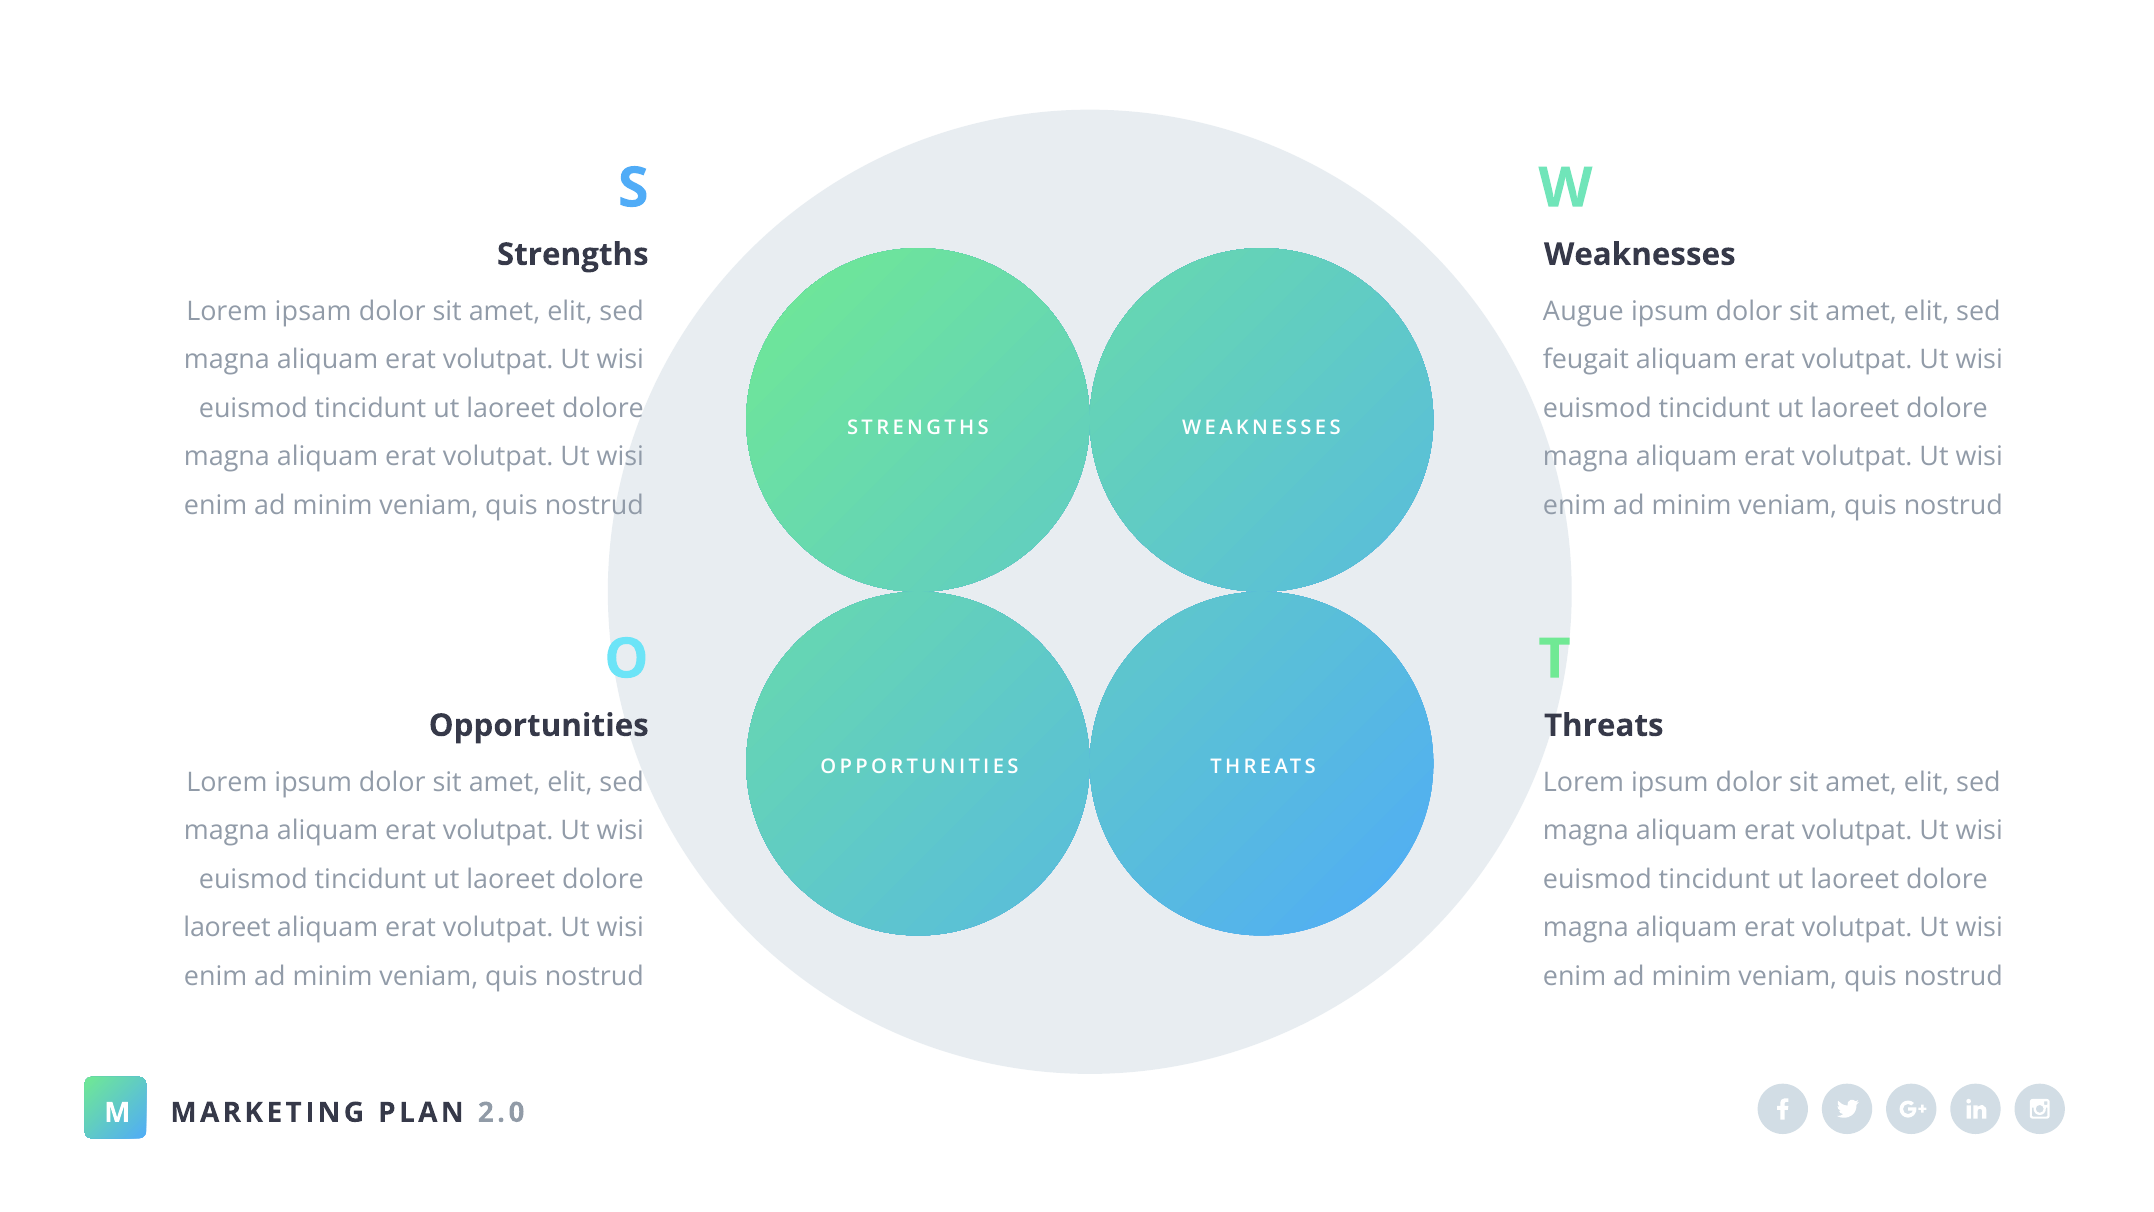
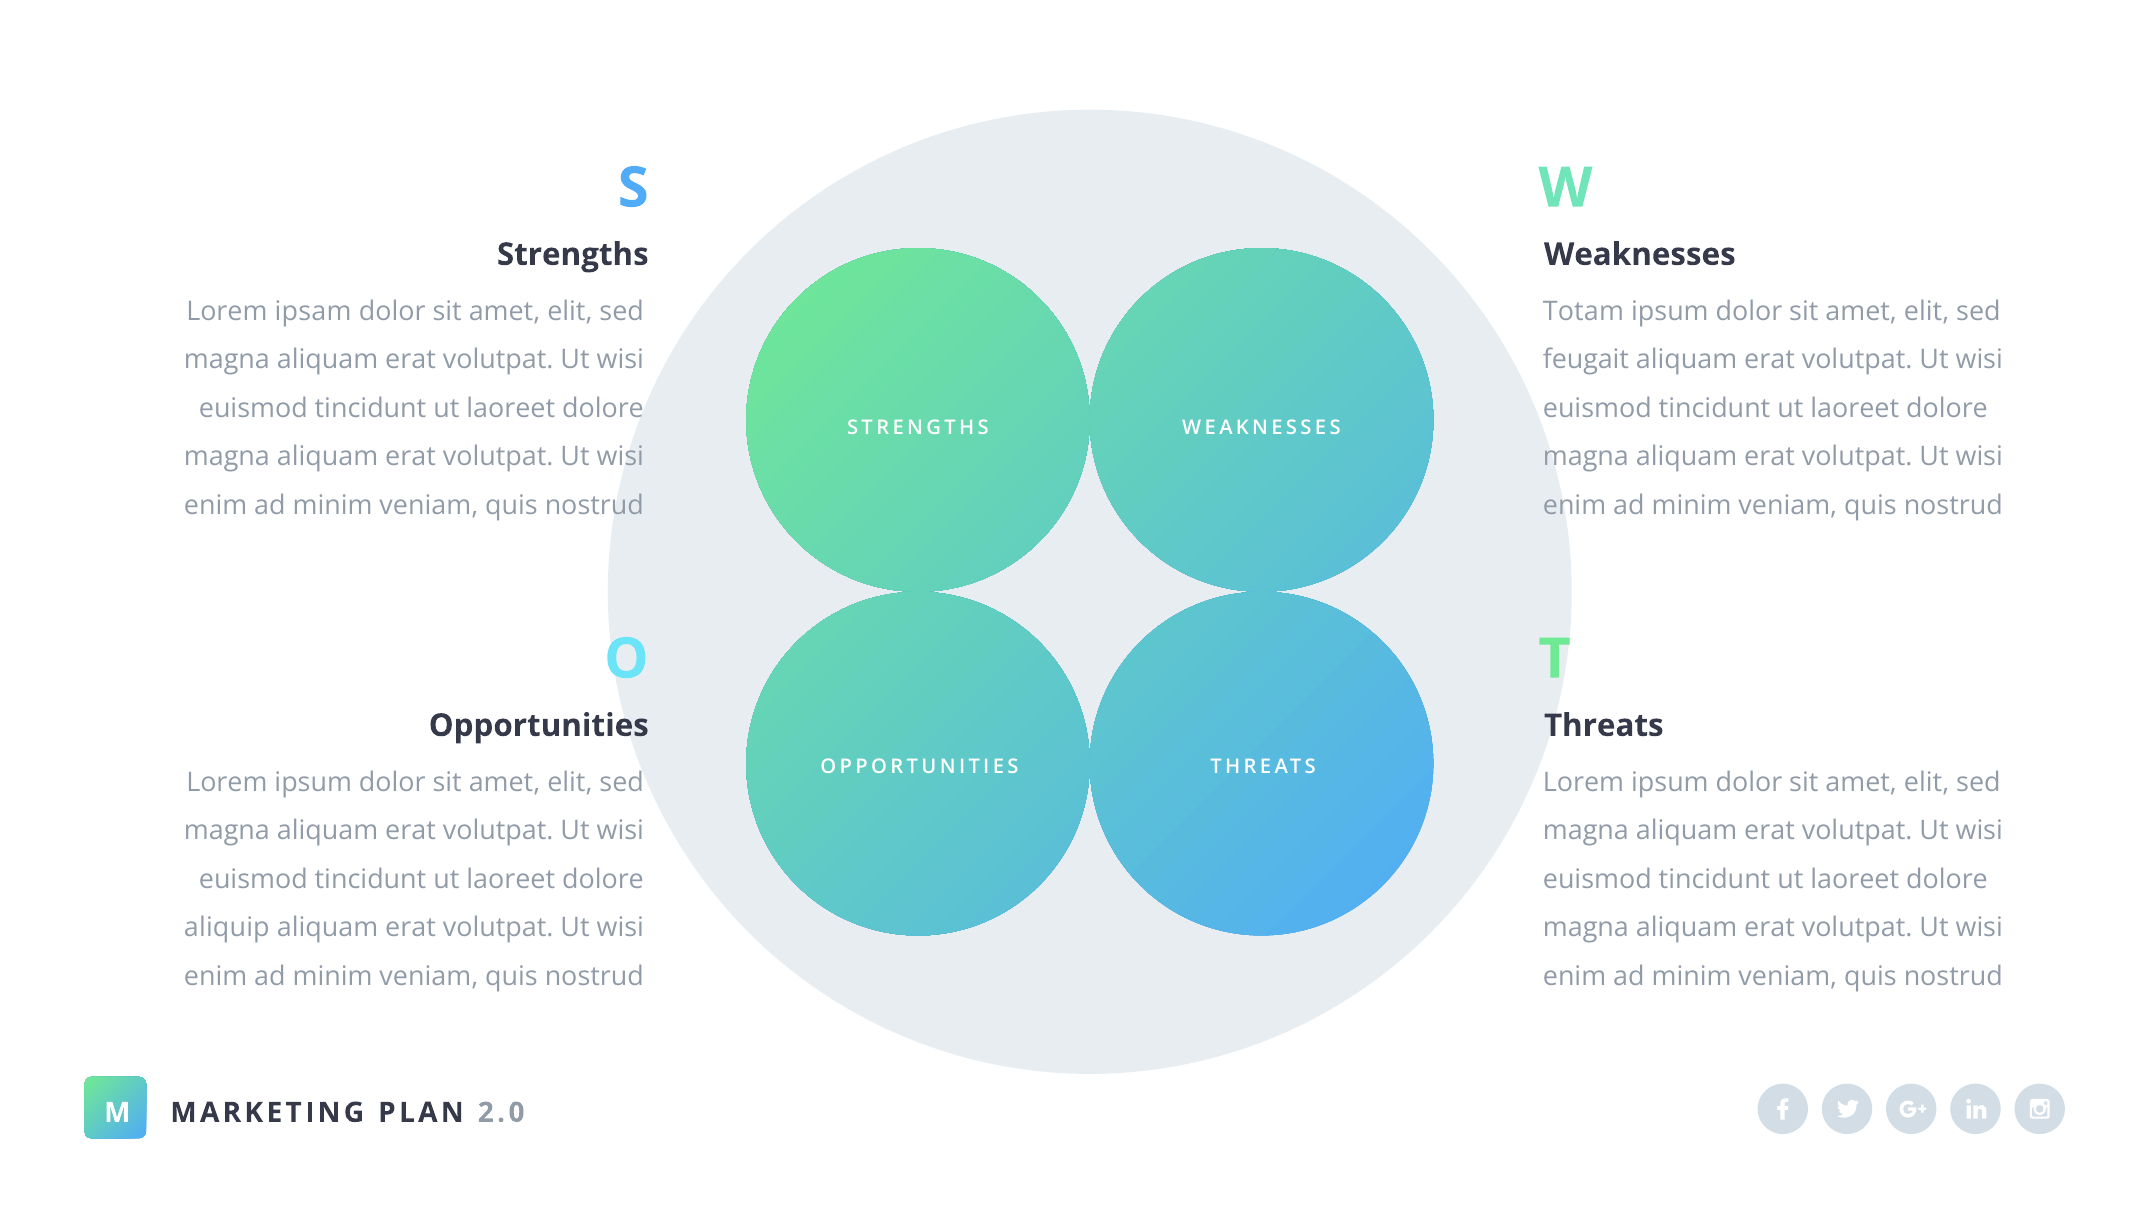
Augue: Augue -> Totam
laoreet at (227, 928): laoreet -> aliquip
